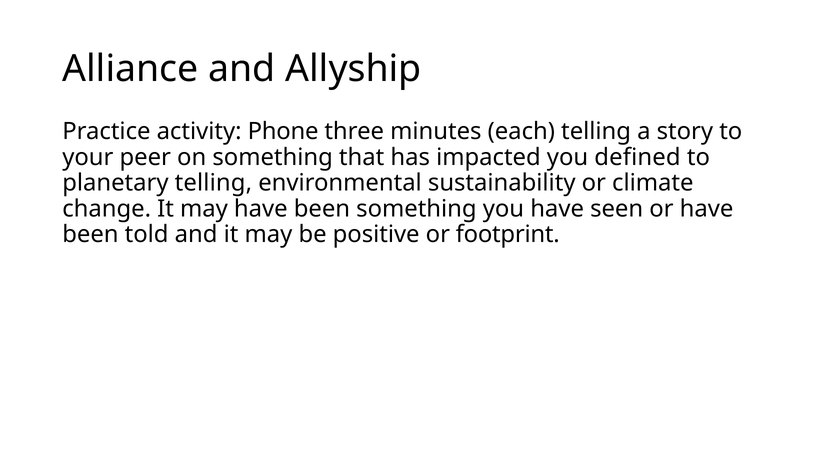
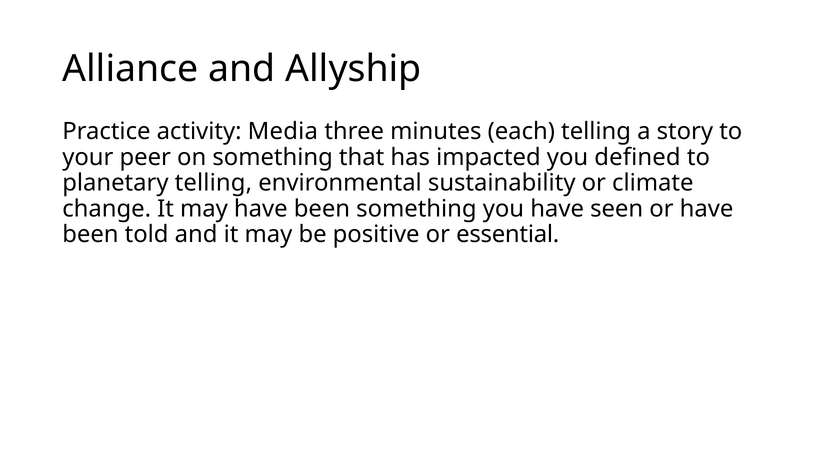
Phone: Phone -> Media
footprint: footprint -> essential
